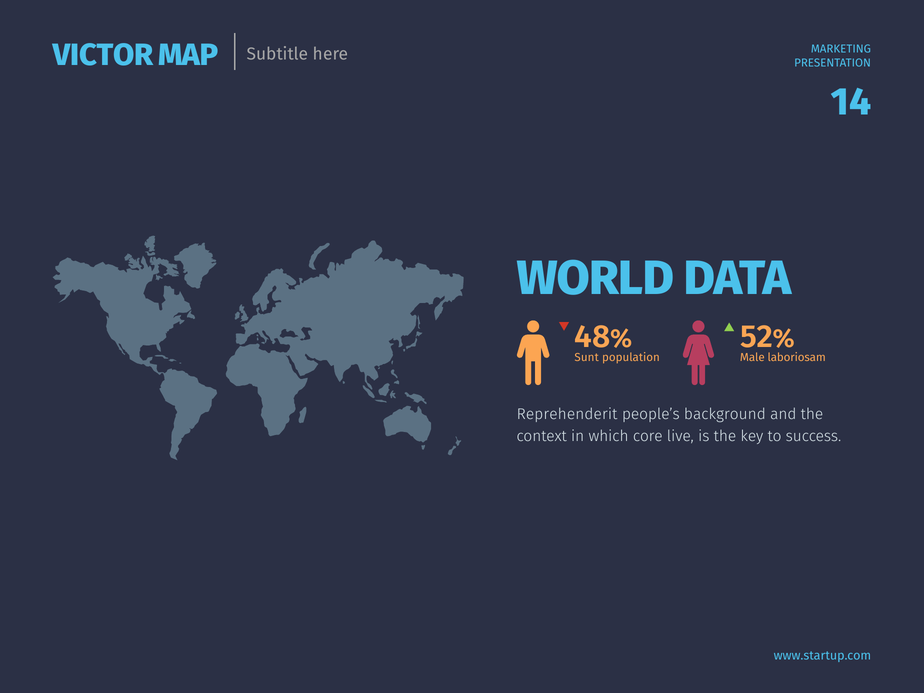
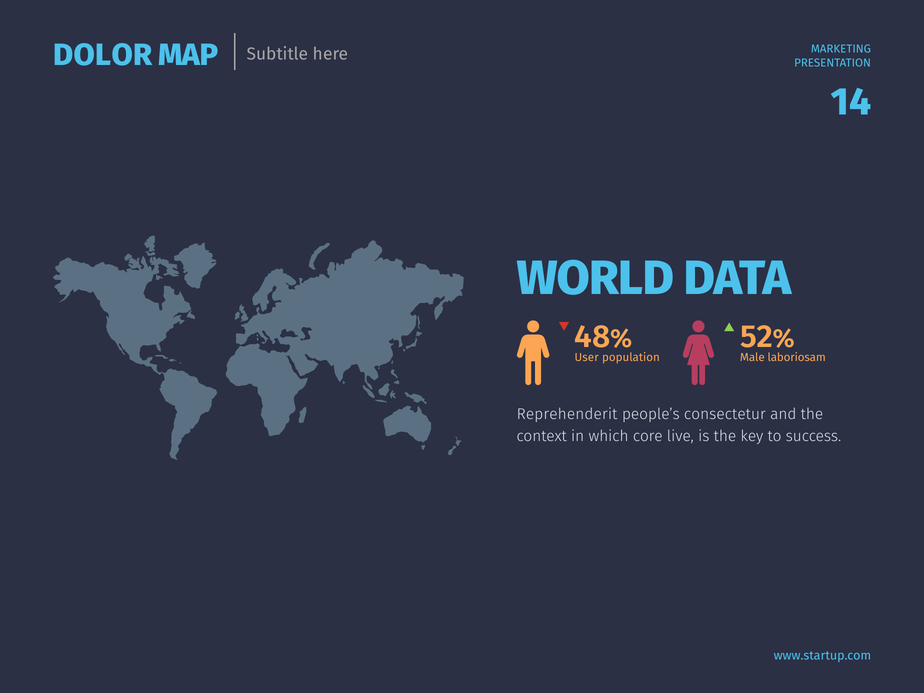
VICTOR: VICTOR -> DOLOR
Sunt: Sunt -> User
background: background -> consectetur
